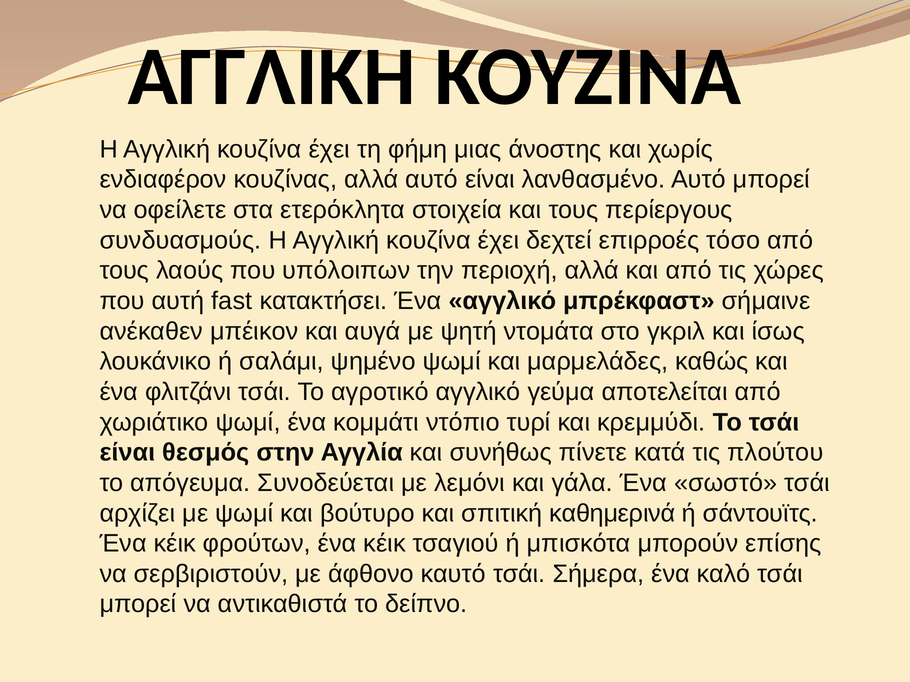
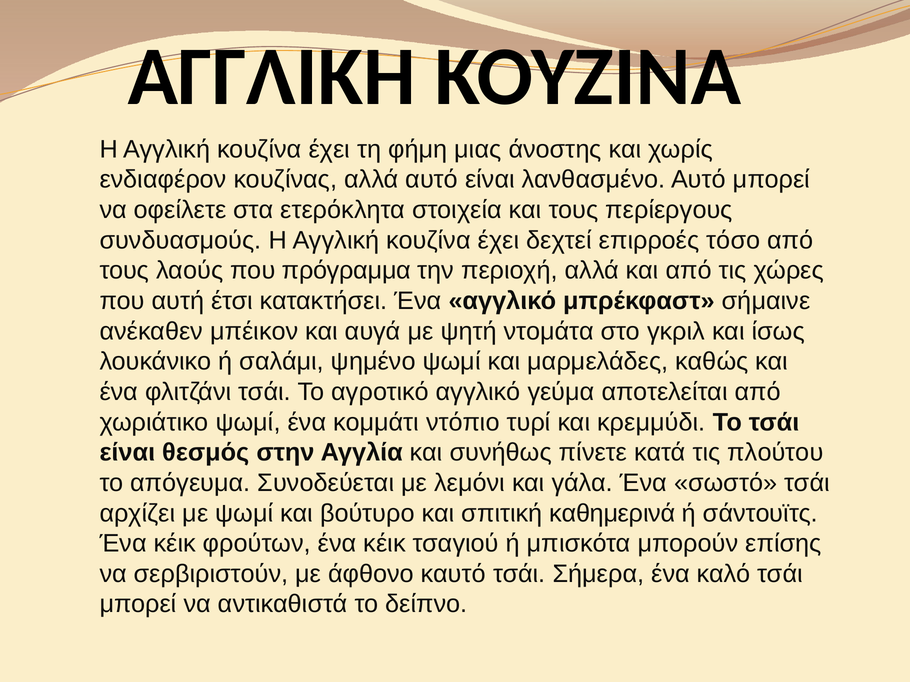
υπόλοιπων: υπόλοιπων -> πρόγραμμα
fast: fast -> έτσι
